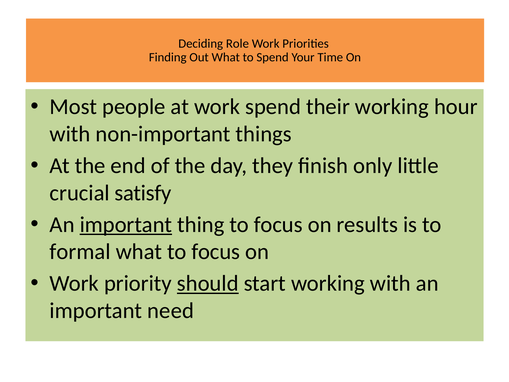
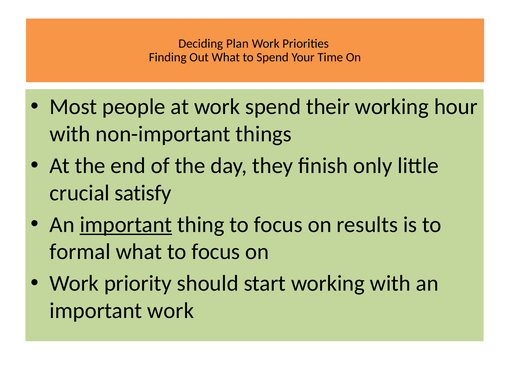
Role: Role -> Plan
should underline: present -> none
important need: need -> work
